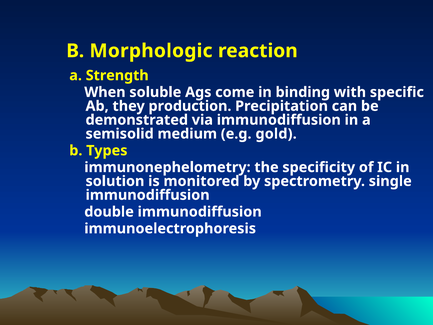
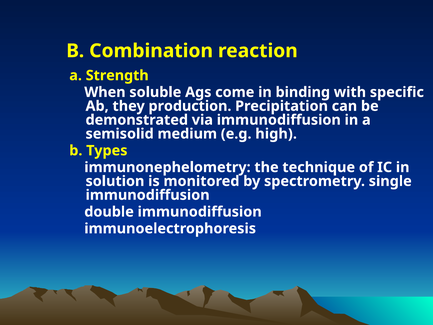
Morphologic: Morphologic -> Combination
gold: gold -> high
specificity: specificity -> technique
